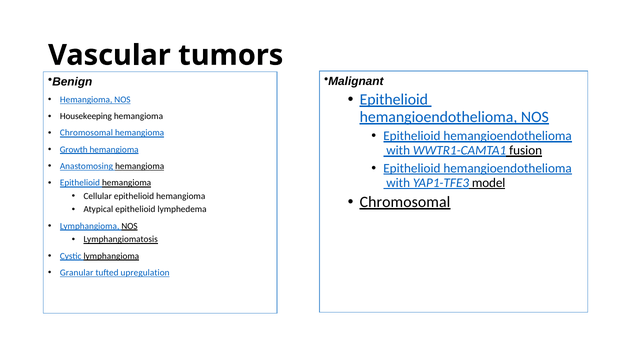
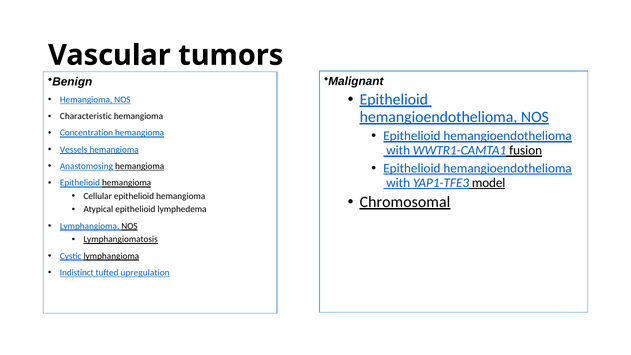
Housekeeping: Housekeeping -> Characteristic
Chromosomal at (86, 133): Chromosomal -> Concentration
Growth: Growth -> Vessels
Granular: Granular -> Indistinct
